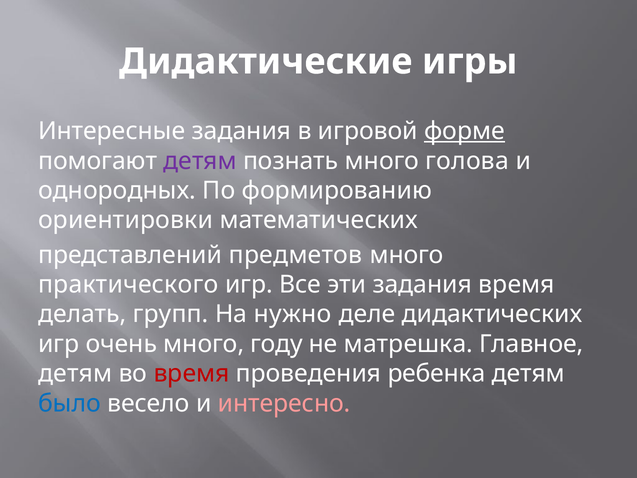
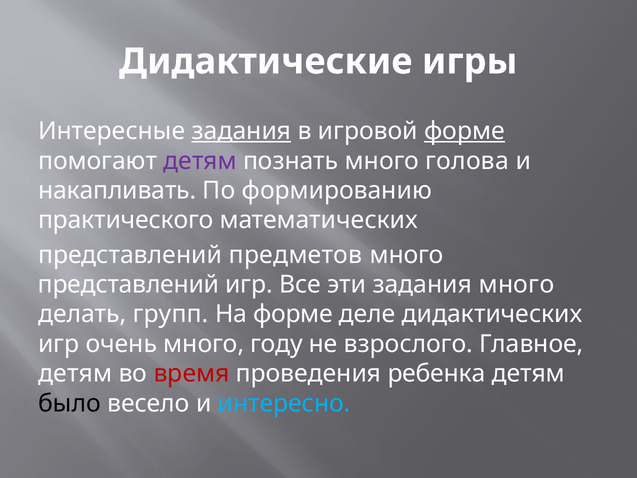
задания at (241, 131) underline: none -> present
однородных: однородных -> накапливать
ориентировки: ориентировки -> практического
практического at (128, 284): практического -> представлений
задания время: время -> много
На нужно: нужно -> форме
матрешка: матрешка -> взрослого
было colour: blue -> black
интересно colour: pink -> light blue
